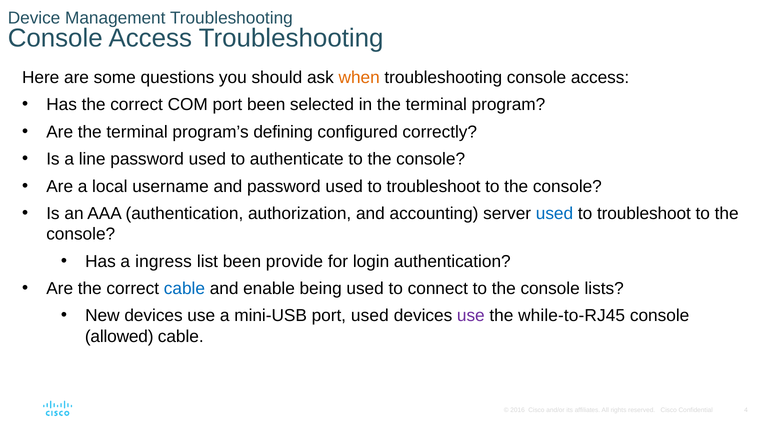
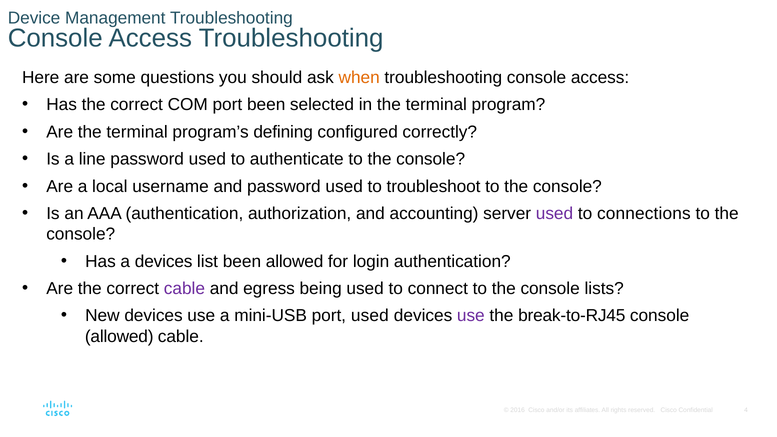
used at (554, 214) colour: blue -> purple
troubleshoot at (644, 214): troubleshoot -> connections
a ingress: ingress -> devices
been provide: provide -> allowed
cable at (184, 289) colour: blue -> purple
enable: enable -> egress
while-to-RJ45: while-to-RJ45 -> break-to-RJ45
